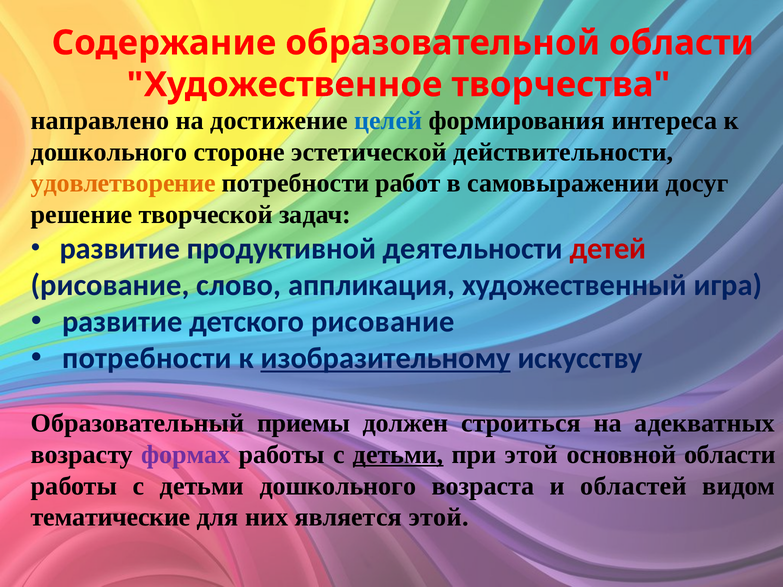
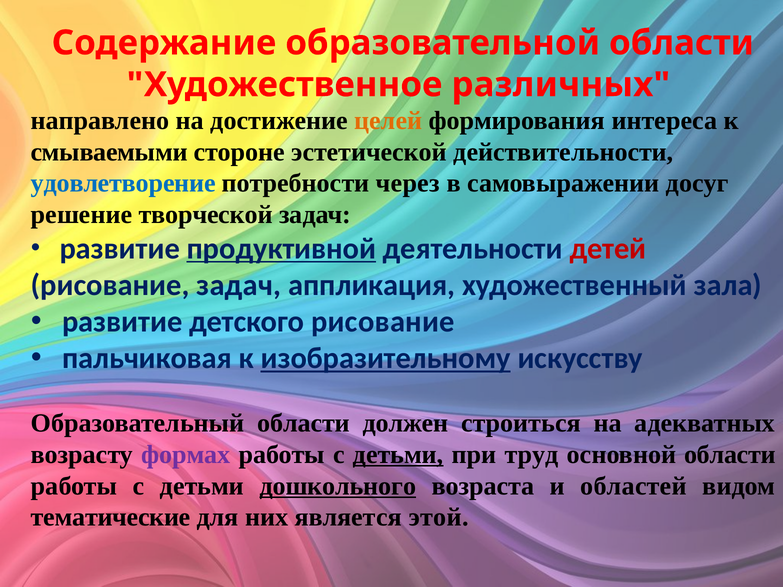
творчества: творчества -> различных
целей colour: blue -> orange
дошкольного at (109, 152): дошкольного -> смываемыми
удовлетворение colour: orange -> blue
работ: работ -> через
продуктивной underline: none -> present
рисование слово: слово -> задач
игра: игра -> зала
потребности at (147, 359): потребности -> пальчиковая
Образовательный приемы: приемы -> области
при этой: этой -> труд
дошкольного at (338, 486) underline: none -> present
